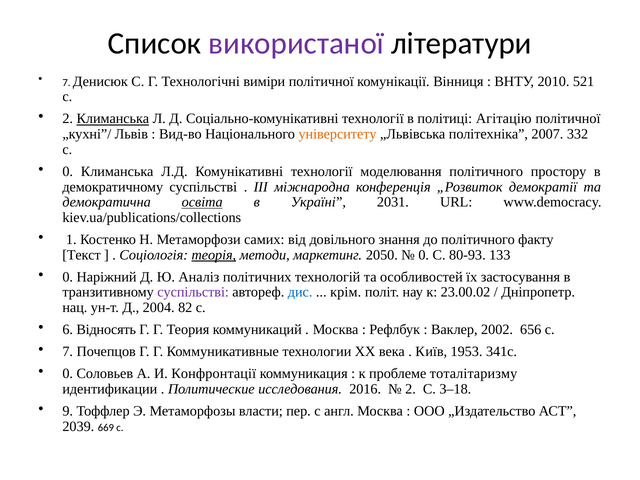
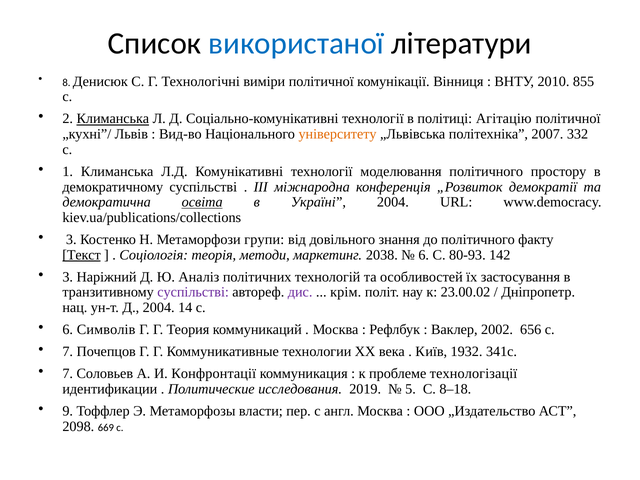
використаної colour: purple -> blue
7 at (66, 83): 7 -> 8
521: 521 -> 855
0 at (68, 171): 0 -> 1
Україні 2031: 2031 -> 2004
1 at (71, 240): 1 -> 3
самих: самих -> групи
Текст underline: none -> present
теорія underline: present -> none
2050: 2050 -> 2038
0 at (424, 255): 0 -> 6
133: 133 -> 142
0 at (68, 277): 0 -> 3
дис colour: blue -> purple
82: 82 -> 14
Відносять: Відносять -> Символів
1953: 1953 -> 1932
0 at (68, 374): 0 -> 7
тоталітаризму: тоталітаризму -> технологізації
2016: 2016 -> 2019
2 at (411, 389): 2 -> 5
3–18: 3–18 -> 8–18
2039: 2039 -> 2098
